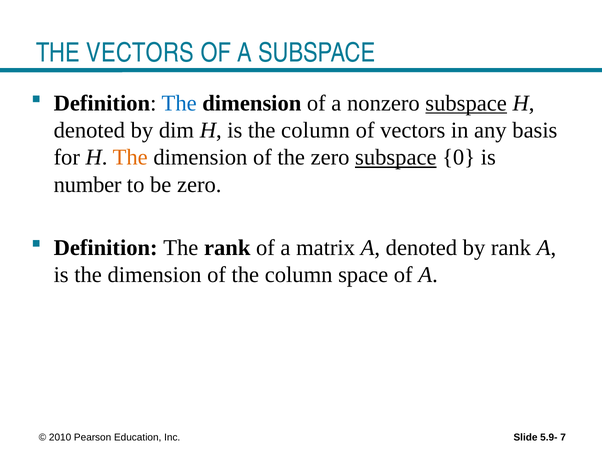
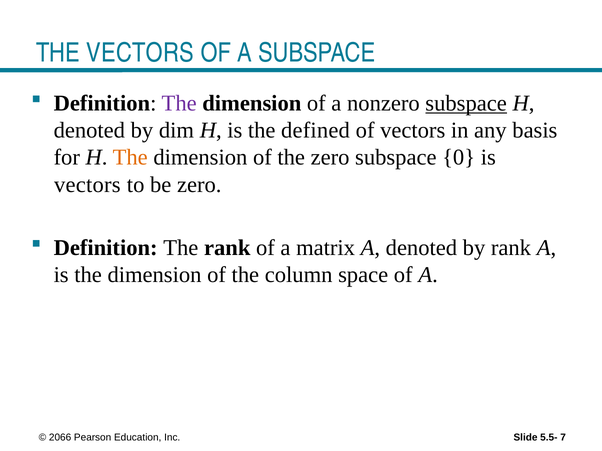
The at (179, 103) colour: blue -> purple
is the column: column -> defined
subspace at (396, 158) underline: present -> none
number at (88, 185): number -> vectors
2010: 2010 -> 2066
5.9-: 5.9- -> 5.5-
